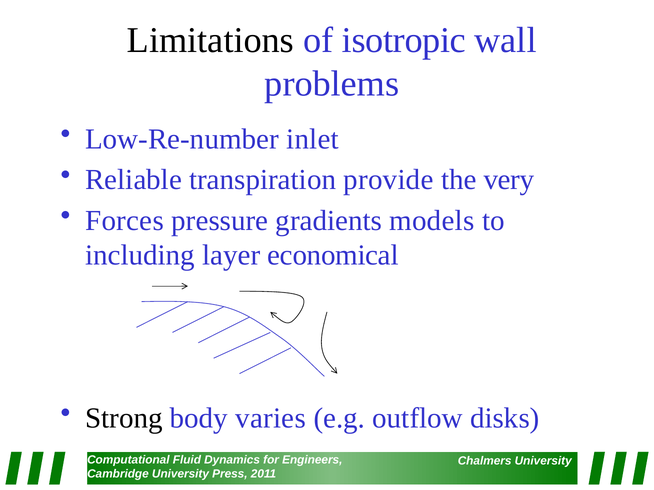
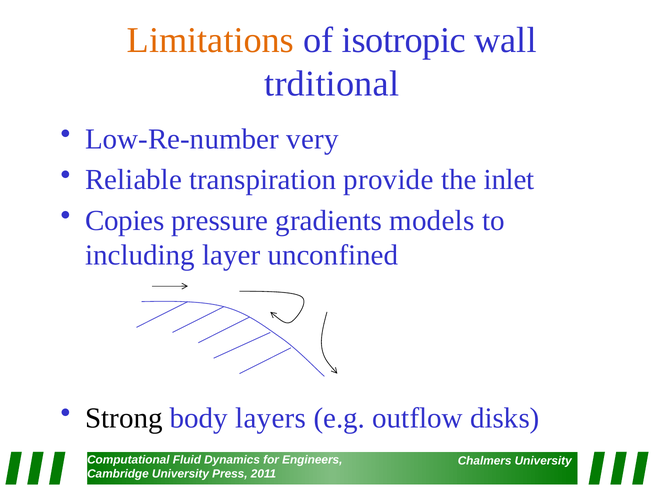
Limitations colour: black -> orange
problems: problems -> trditional
inlet: inlet -> very
very: very -> inlet
Forces: Forces -> Copies
economical: economical -> unconfined
varies: varies -> layers
